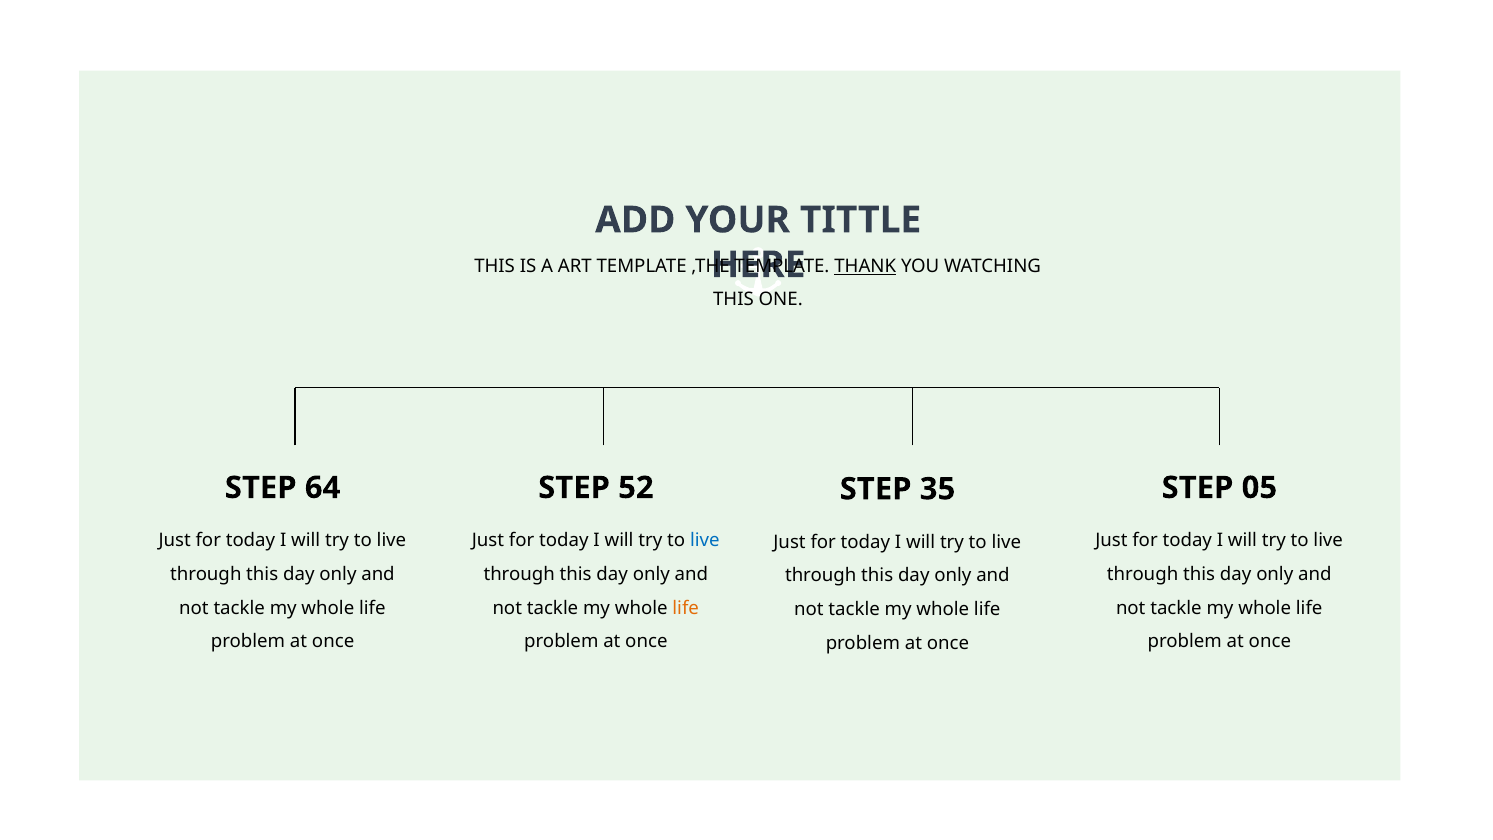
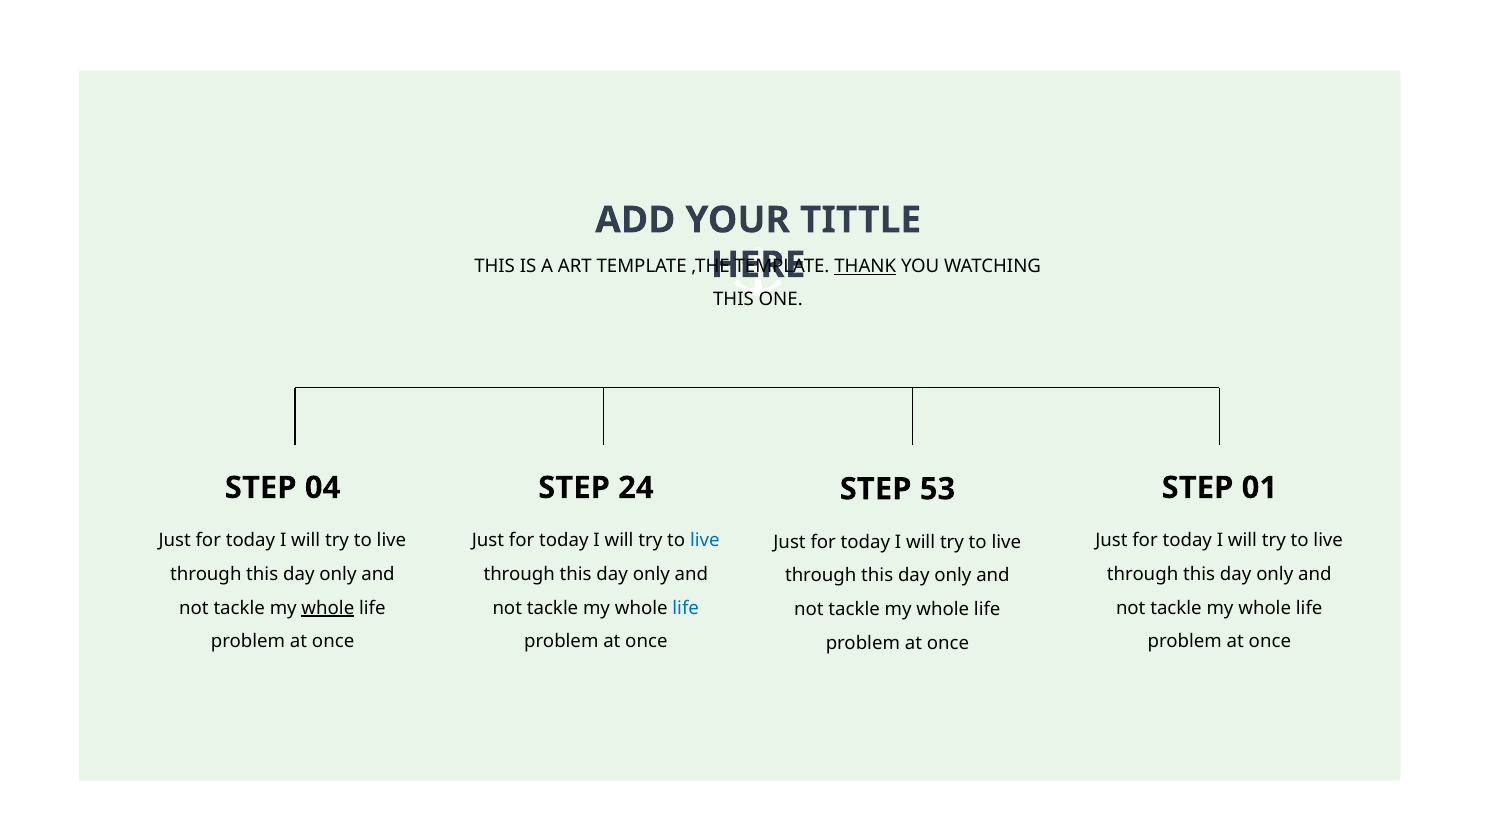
64: 64 -> 04
52: 52 -> 24
05: 05 -> 01
35: 35 -> 53
whole at (328, 608) underline: none -> present
life at (686, 608) colour: orange -> blue
